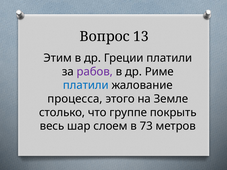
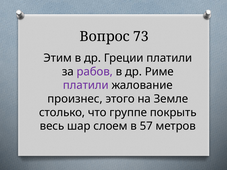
13: 13 -> 73
платили at (86, 85) colour: blue -> purple
процесса: процесса -> произнес
73: 73 -> 57
